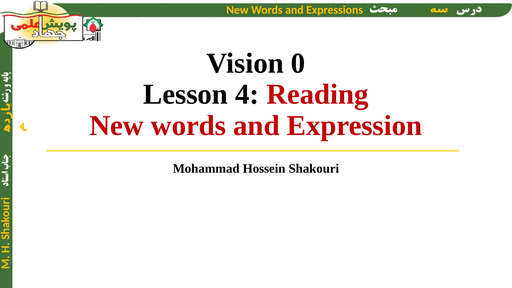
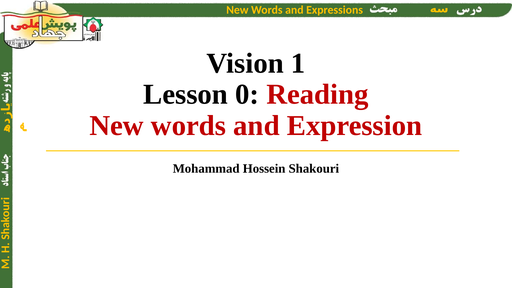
0: 0 -> 1
4: 4 -> 0
